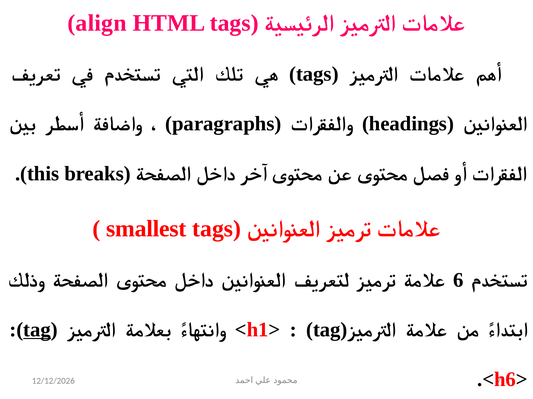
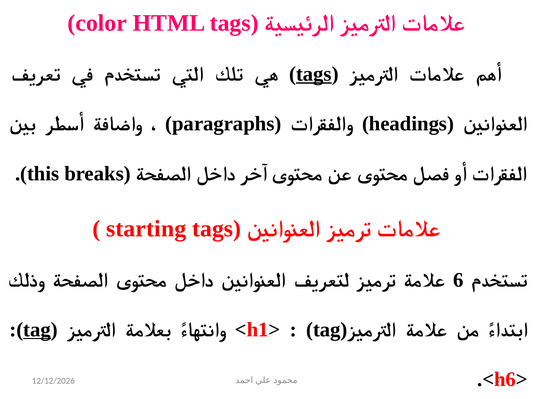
align: align -> color
tags at (314, 74) underline: none -> present
smallest: smallest -> starting
